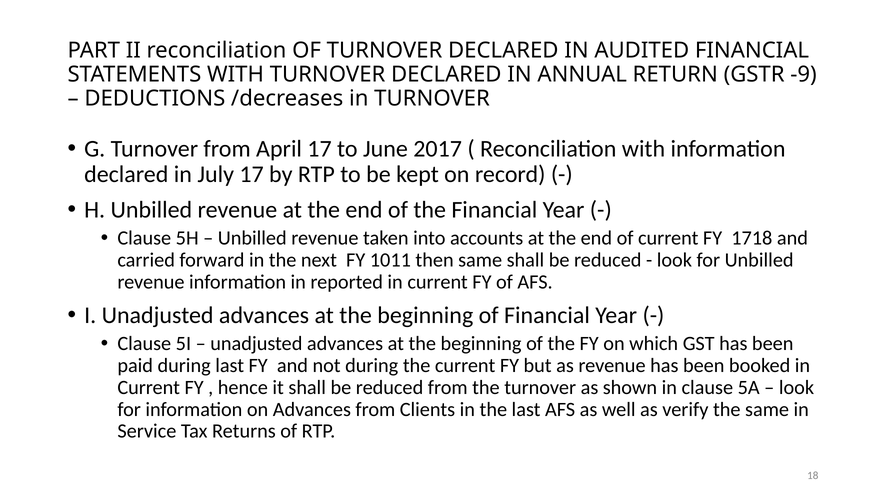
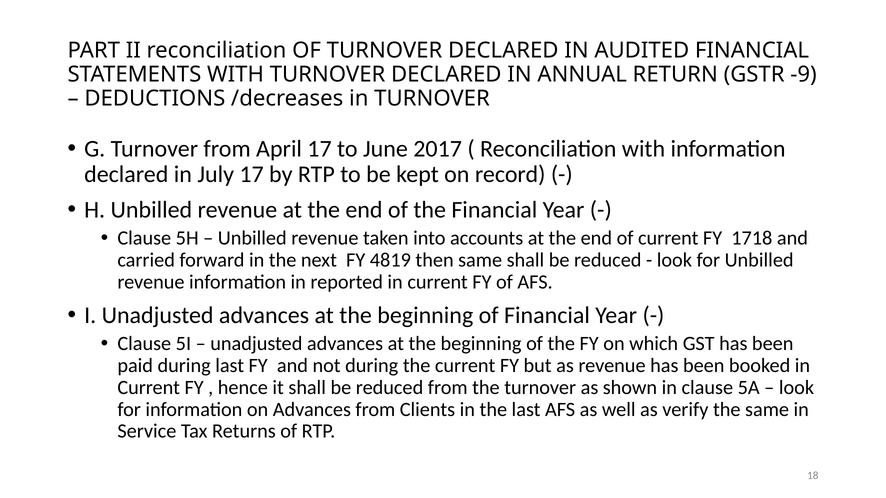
1011: 1011 -> 4819
